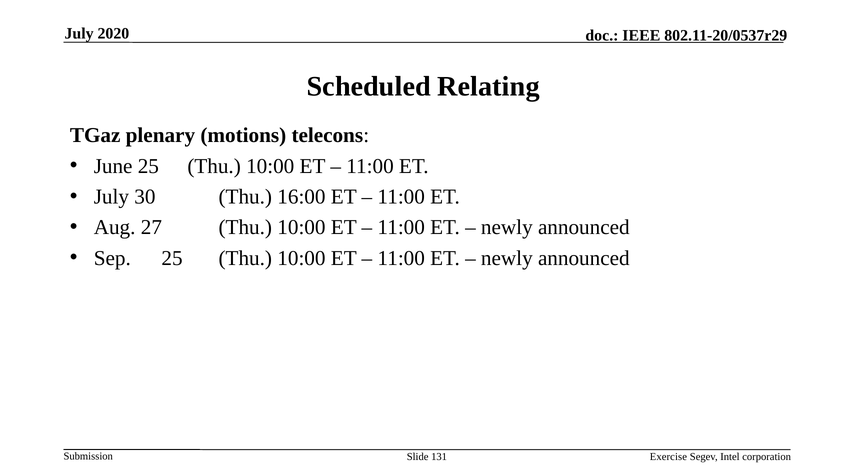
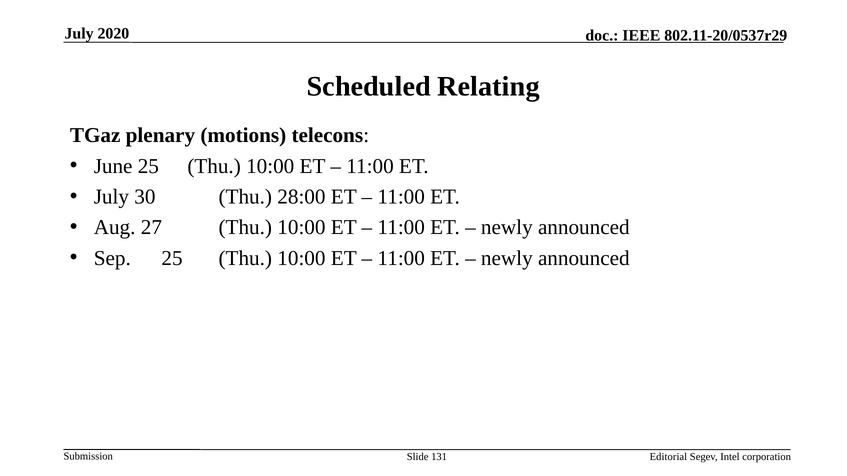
16:00: 16:00 -> 28:00
Exercise: Exercise -> Editorial
